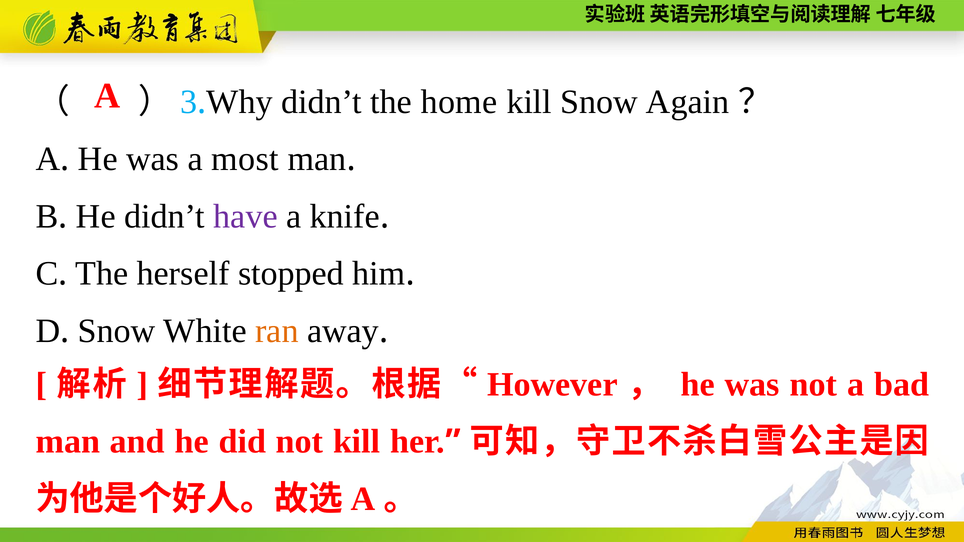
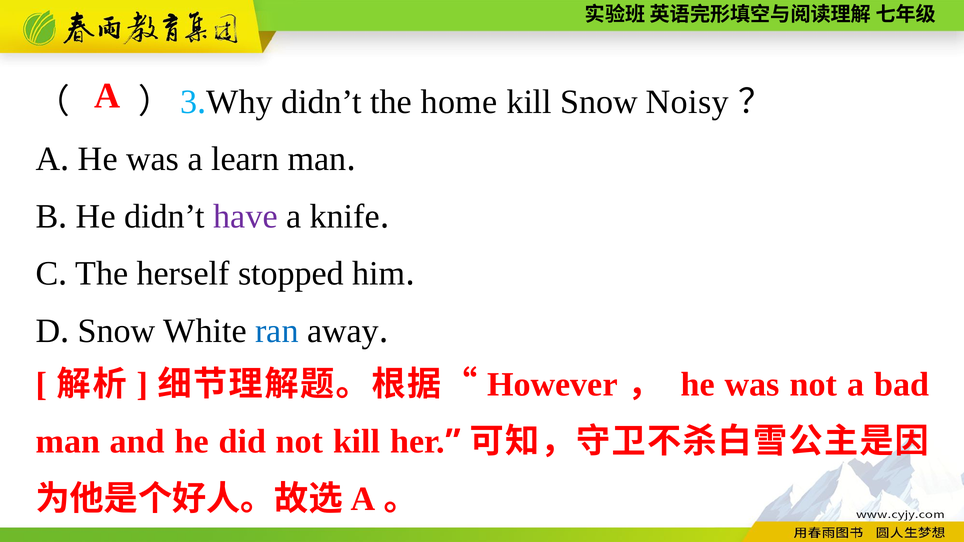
Again: Again -> Noisy
most: most -> learn
ran colour: orange -> blue
